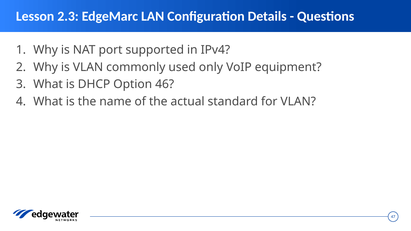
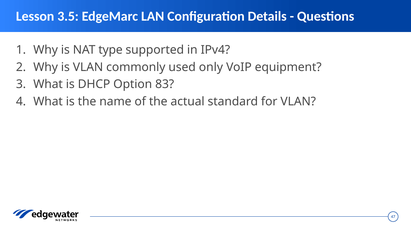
2.3: 2.3 -> 3.5
port: port -> type
46: 46 -> 83
